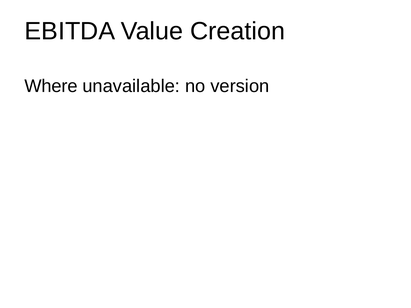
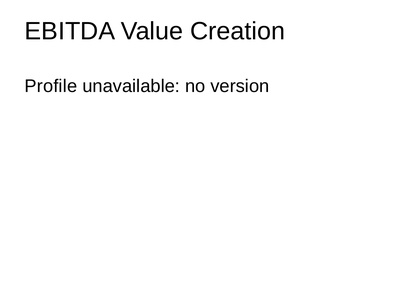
Where: Where -> Profile
